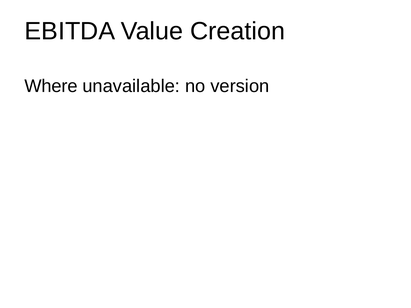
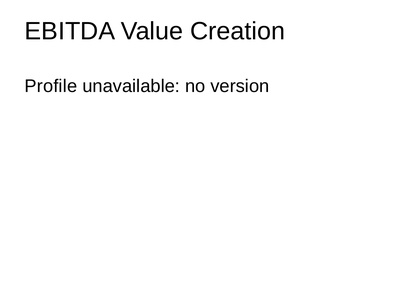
Where: Where -> Profile
